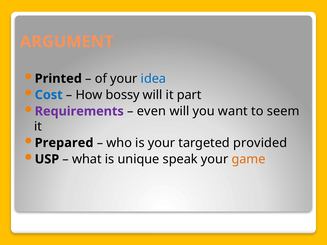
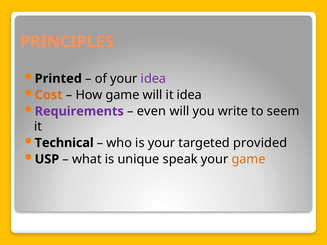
ARGUMENT: ARGUMENT -> PRINCIPLES
idea at (153, 79) colour: blue -> purple
Cost colour: blue -> orange
How bossy: bossy -> game
it part: part -> idea
want: want -> write
Prepared: Prepared -> Technical
